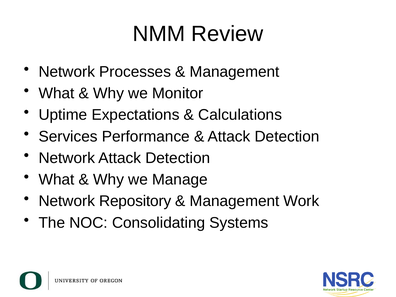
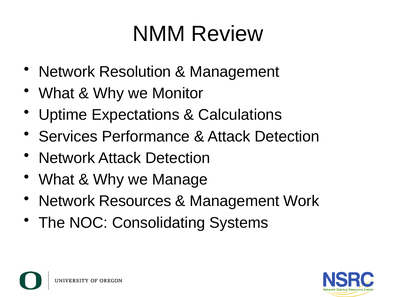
Processes: Processes -> Resolution
Repository: Repository -> Resources
